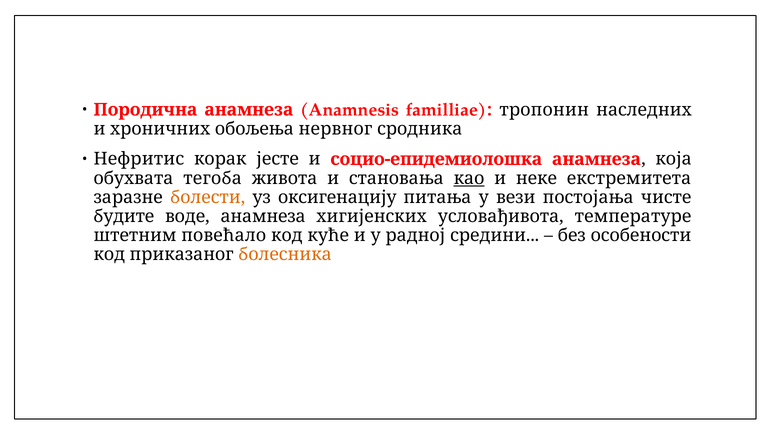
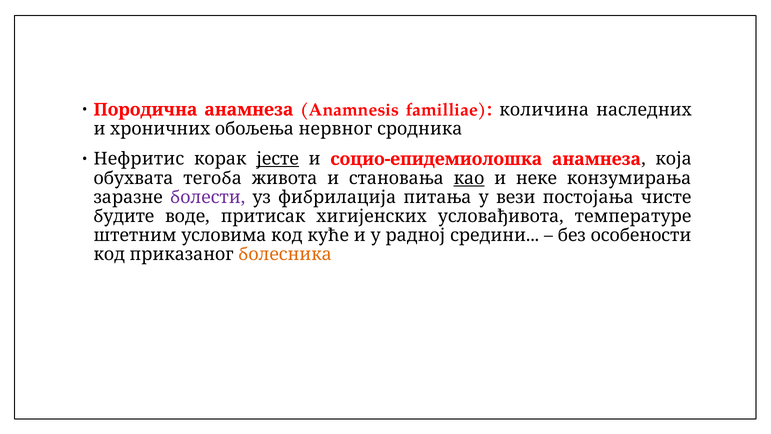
тропонин: тропонин -> количина
јесте underline: none -> present
екстремитета: екстремитета -> конзумирања
болести colour: orange -> purple
оксигенацију: оксигенацију -> фибрилација
воде анамнеза: анамнеза -> притисак
повећало: повећало -> условима
